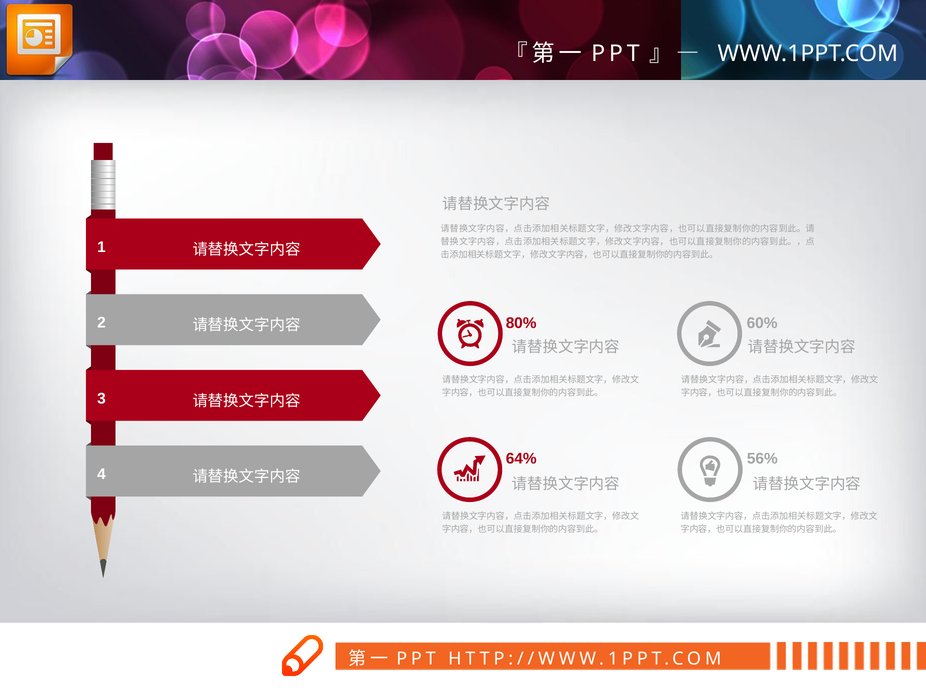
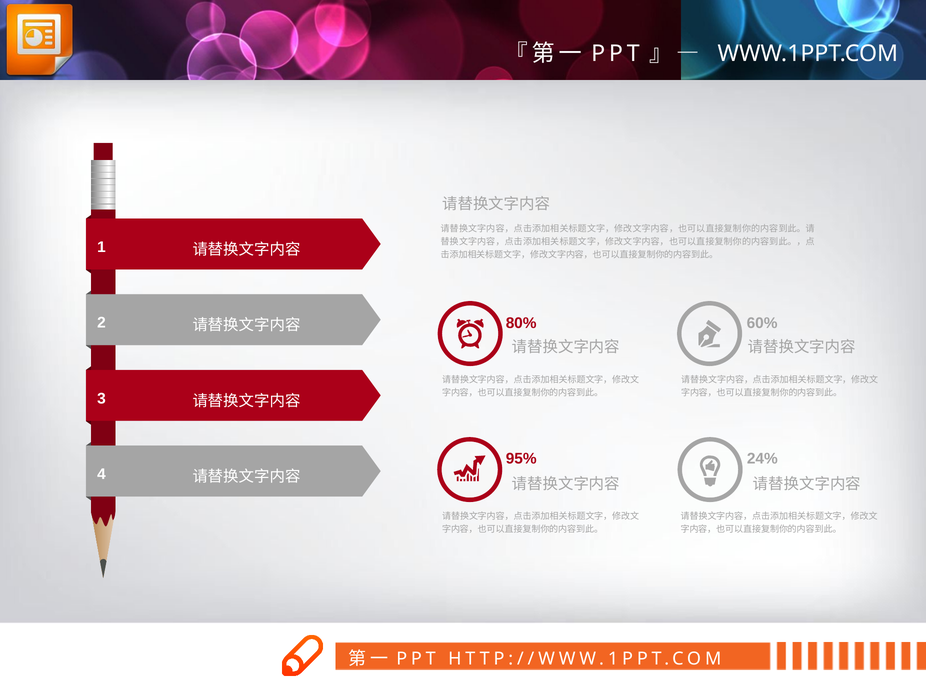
64%: 64% -> 95%
56%: 56% -> 24%
